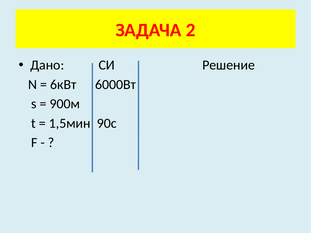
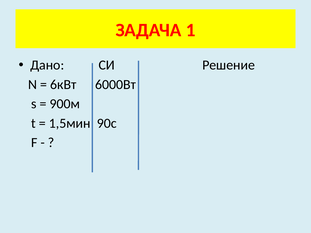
2: 2 -> 1
